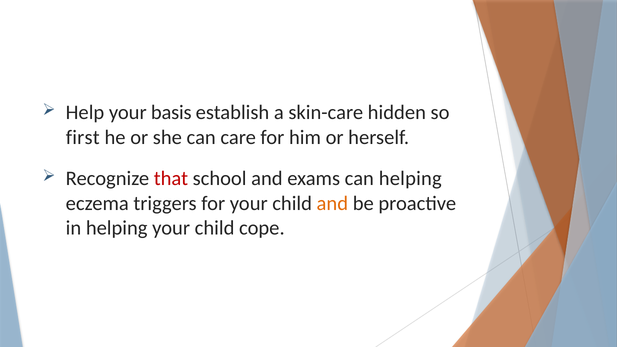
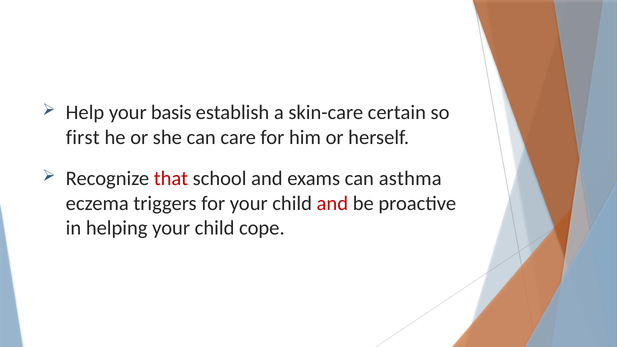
hidden: hidden -> certain
can helping: helping -> asthma
and at (332, 203) colour: orange -> red
